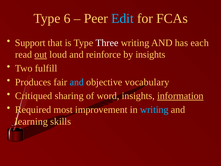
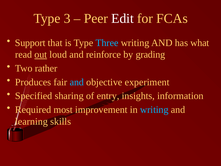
6: 6 -> 3
Edit colour: light blue -> white
Three colour: white -> light blue
each: each -> what
by insights: insights -> grading
fulfill: fulfill -> rather
vocabulary: vocabulary -> experiment
Critiqued: Critiqued -> Specified
word: word -> entry
information underline: present -> none
